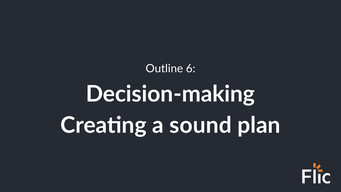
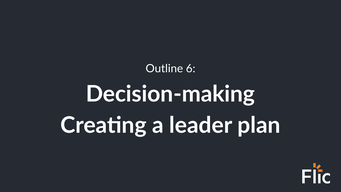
sound: sound -> leader
